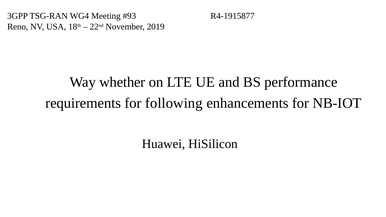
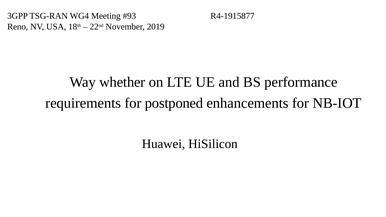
following: following -> postponed
